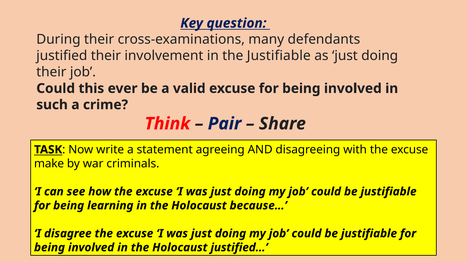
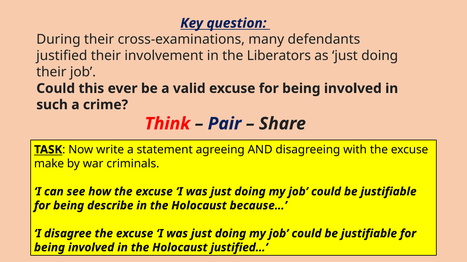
the Justifiable: Justifiable -> Liberators
learning: learning -> describe
